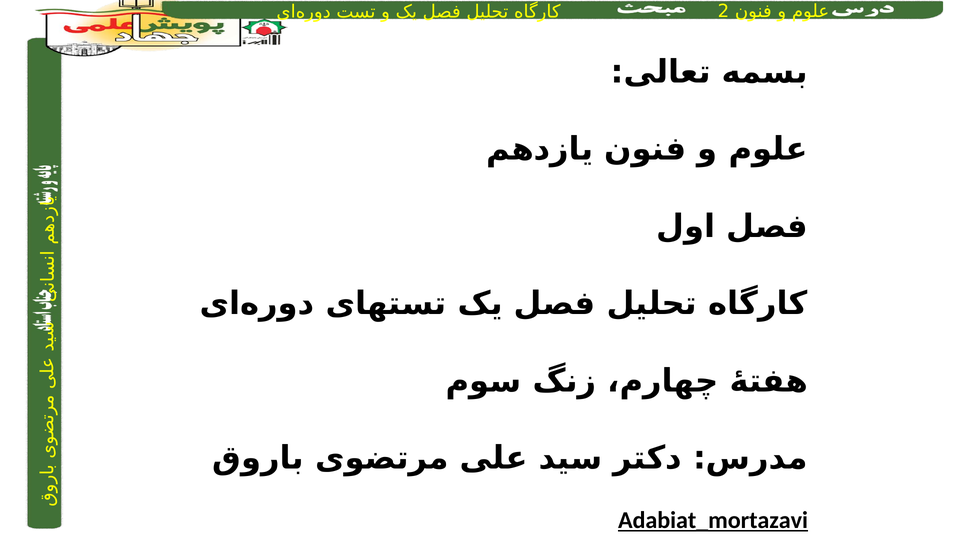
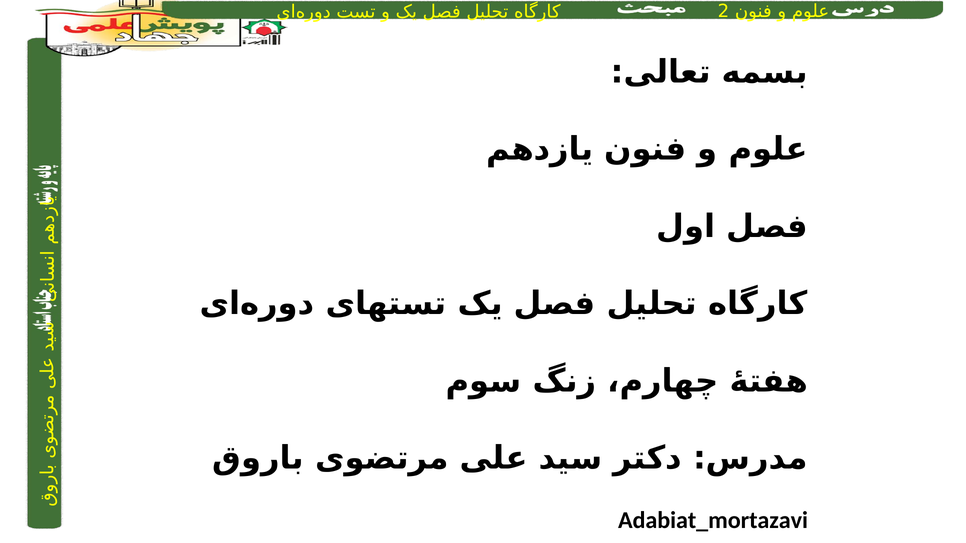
Adabiat_mortazavi underline: present -> none
